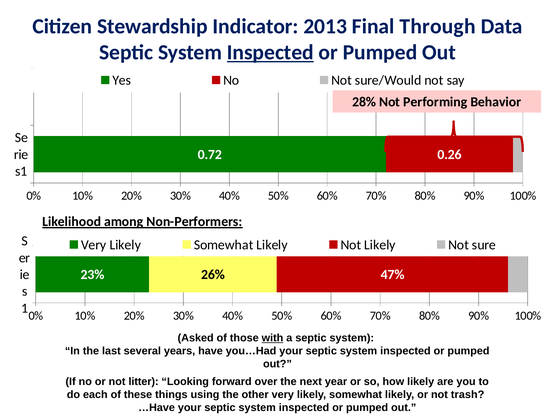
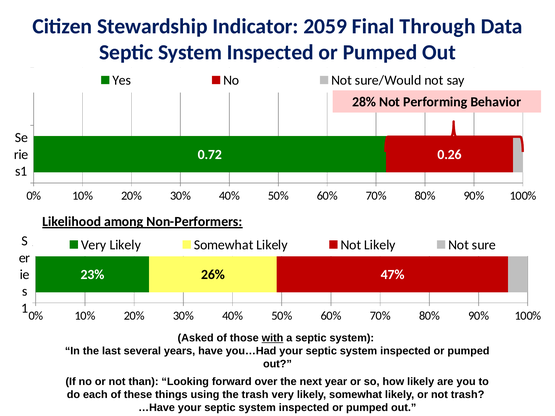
2013: 2013 -> 2059
Inspected at (270, 52) underline: present -> none
litter: litter -> than
the other: other -> trash
